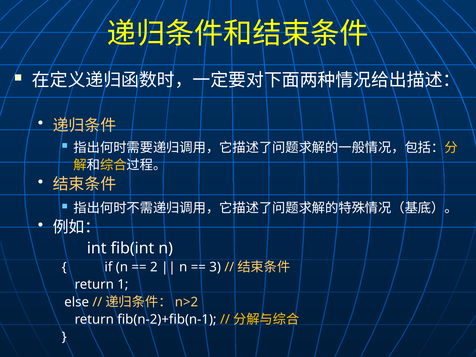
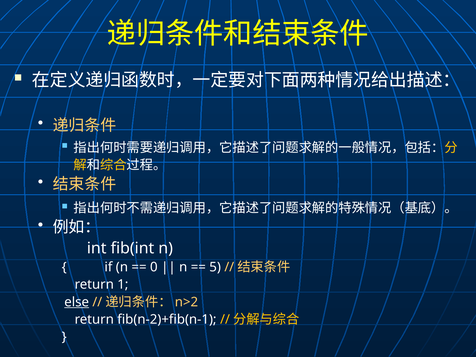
2: 2 -> 0
3: 3 -> 5
else underline: none -> present
